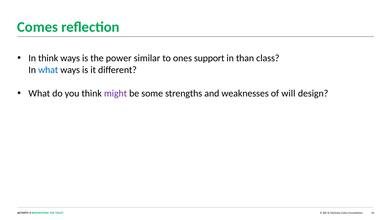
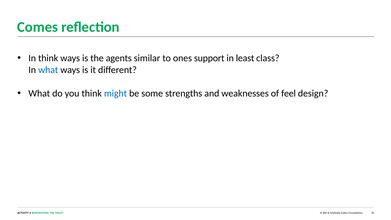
power: power -> agents
than: than -> least
might colour: purple -> blue
will: will -> feel
